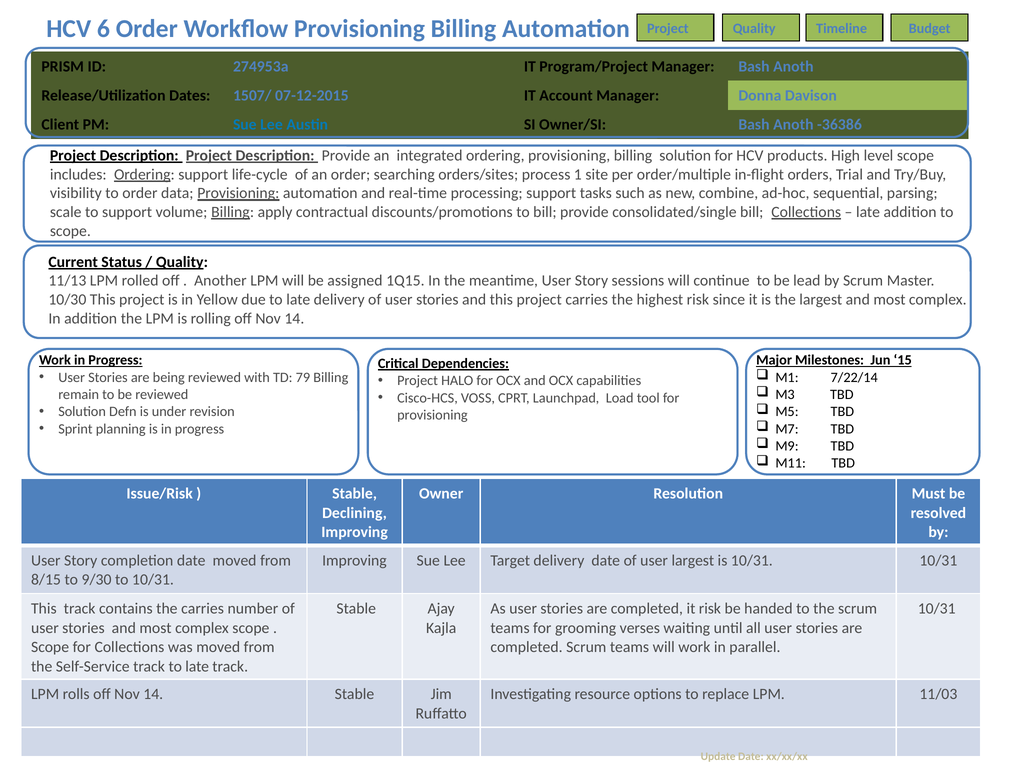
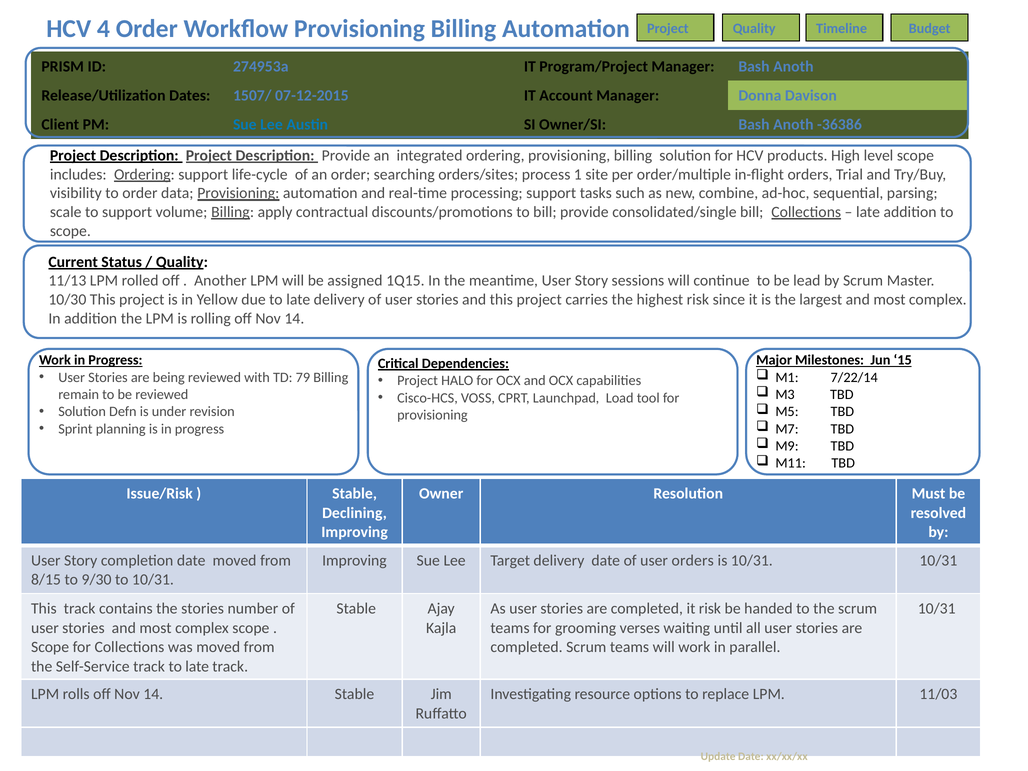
6: 6 -> 4
user largest: largest -> orders
the carries: carries -> stories
